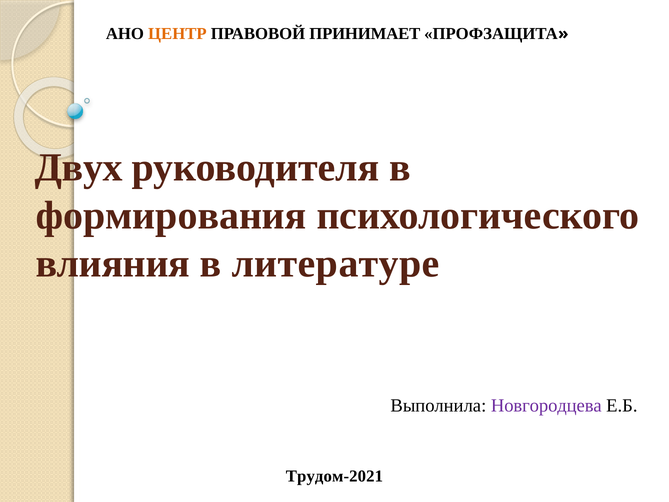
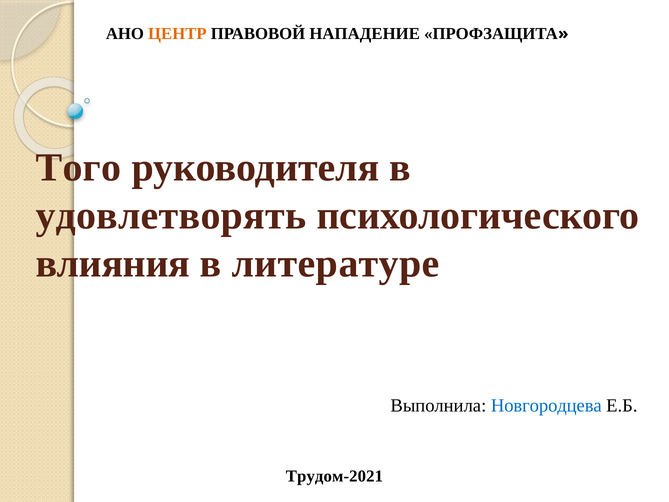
ПРИНИМАЕТ: ПРИНИМАЕТ -> НАПАДЕНИЕ
Двух: Двух -> Того
формирования: формирования -> удовлетворять
Новгородцева colour: purple -> blue
